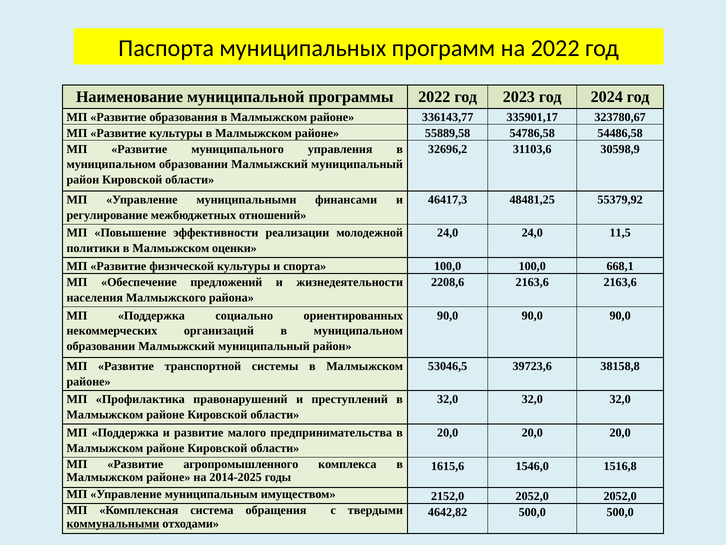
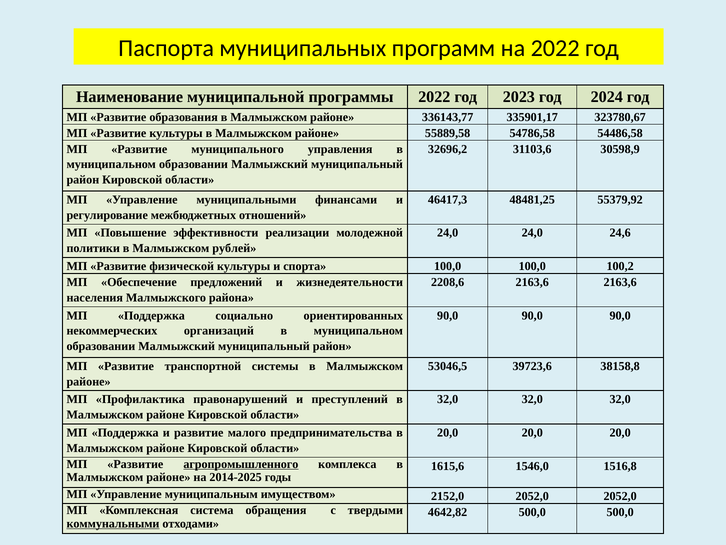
11,5: 11,5 -> 24,6
оценки: оценки -> рублей
668,1: 668,1 -> 100,2
агропромышленного underline: none -> present
